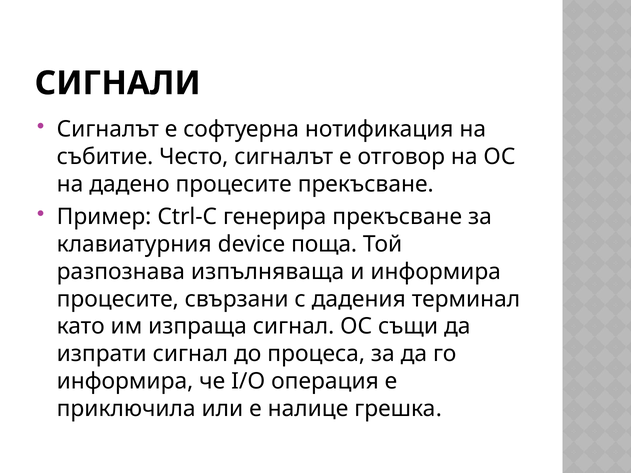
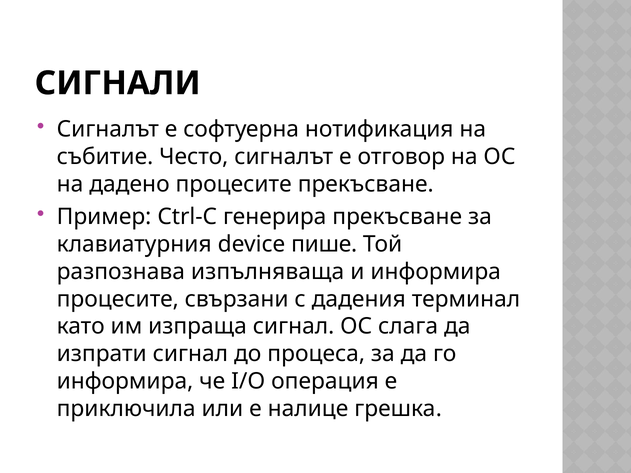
поща: поща -> пише
същи: същи -> слага
